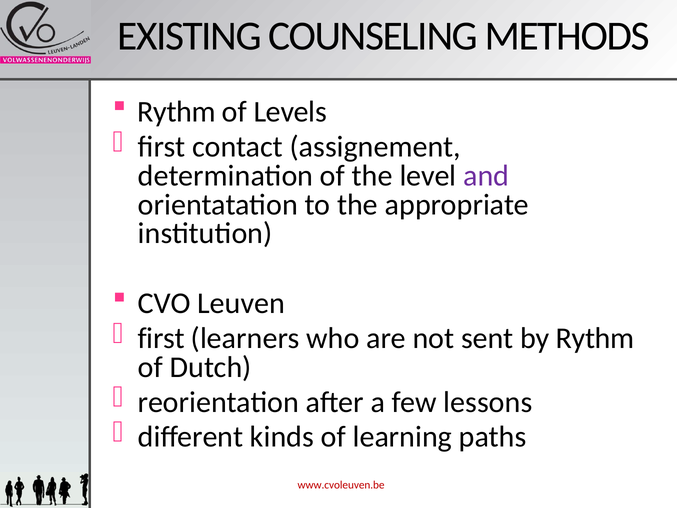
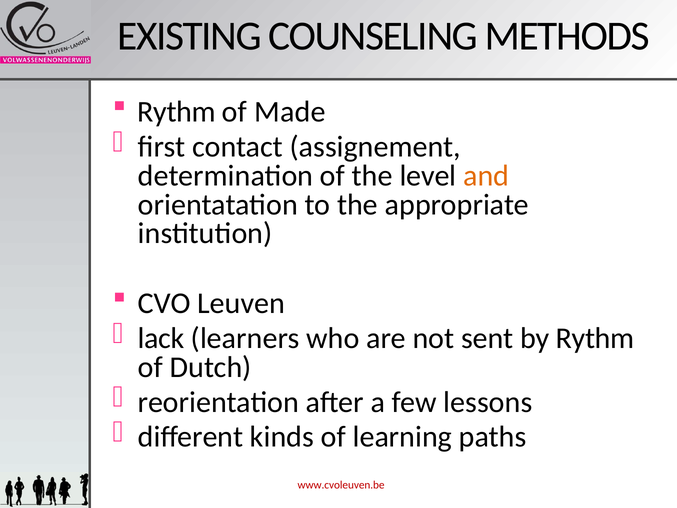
Levels: Levels -> Made
and colour: purple -> orange
first at (161, 338): first -> lack
